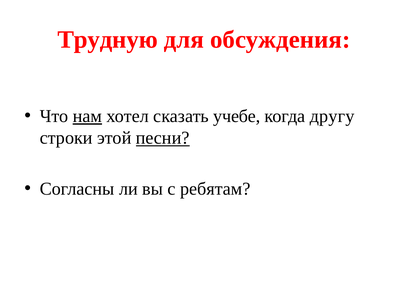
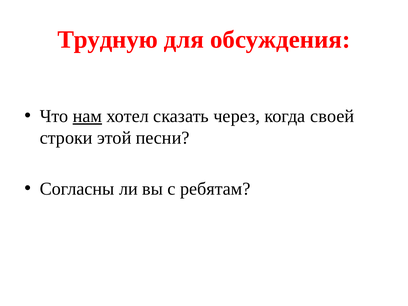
учебе: учебе -> через
другу: другу -> своей
песни underline: present -> none
